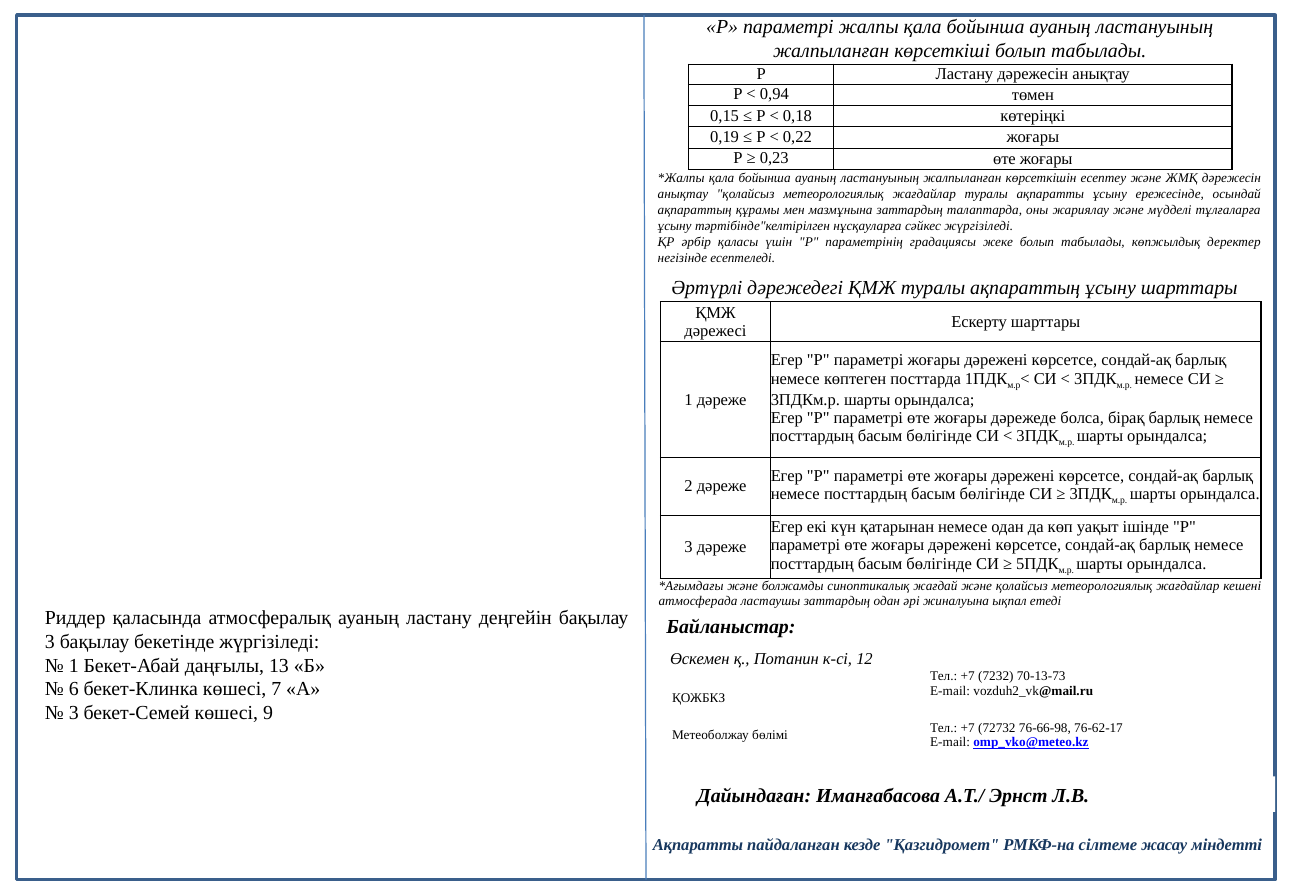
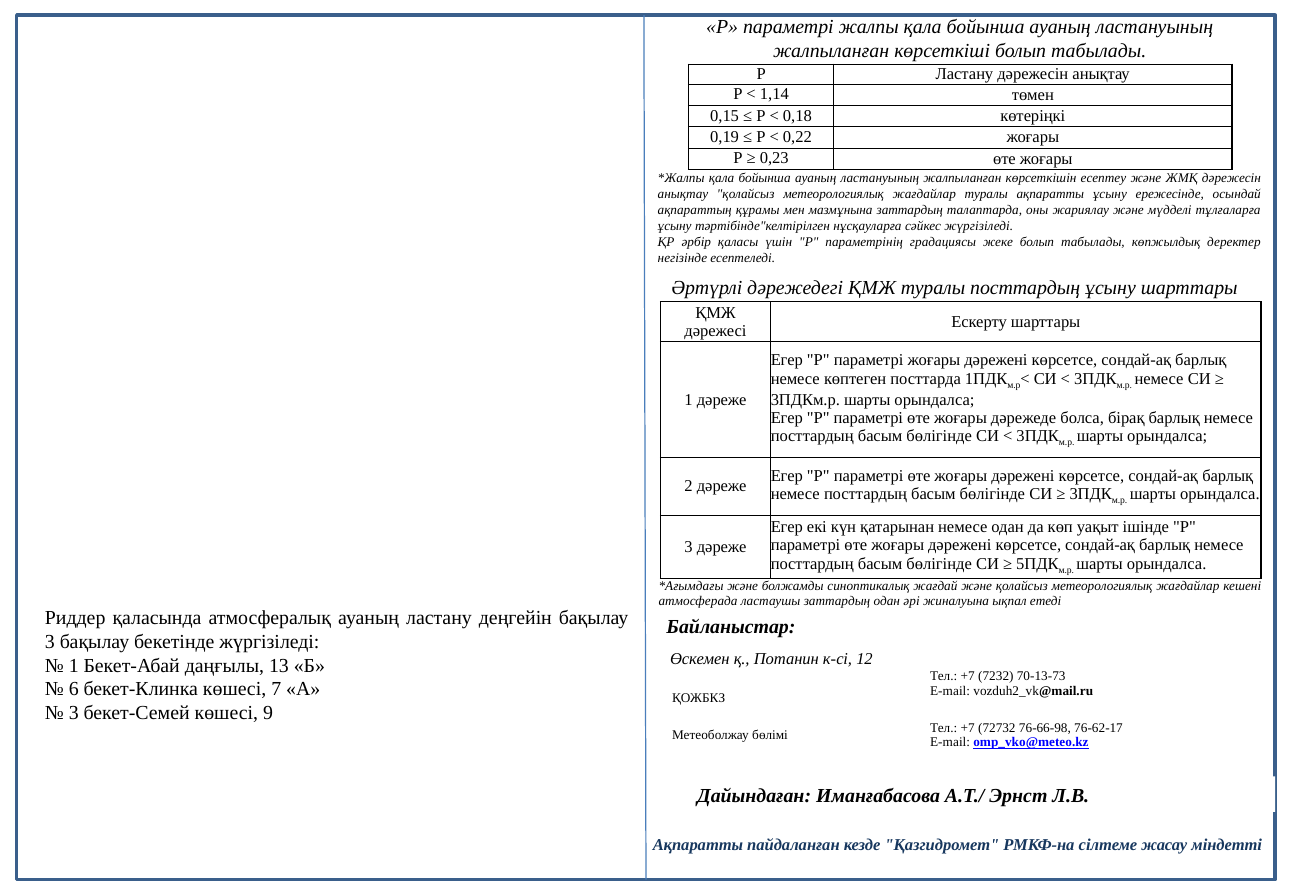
0,94: 0,94 -> 1,14
туралы ақпараттың: ақпараттың -> посттардың
